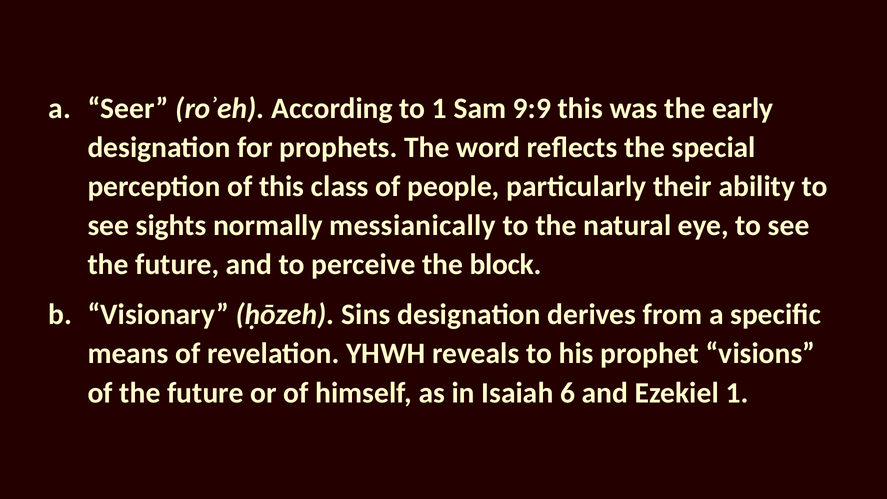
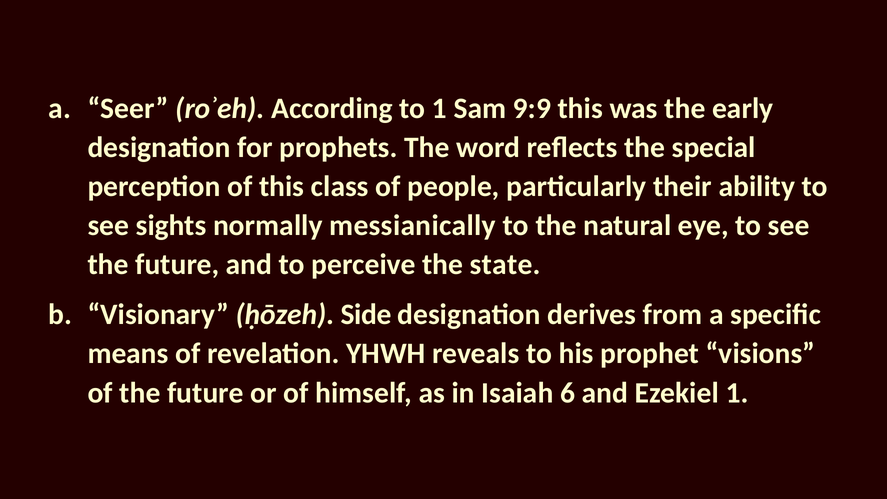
block: block -> state
Sins: Sins -> Side
